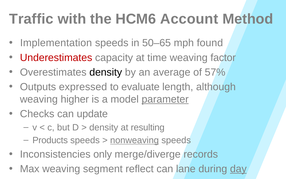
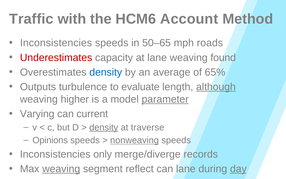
Implementation at (56, 43): Implementation -> Inconsistencies
found: found -> roads
at time: time -> lane
factor: factor -> found
density at (106, 72) colour: black -> blue
57%: 57% -> 65%
expressed: expressed -> turbulence
although underline: none -> present
Checks: Checks -> Varying
update: update -> current
density at (104, 127) underline: none -> present
resulting: resulting -> traverse
Products: Products -> Opinions
weaving at (61, 169) underline: none -> present
